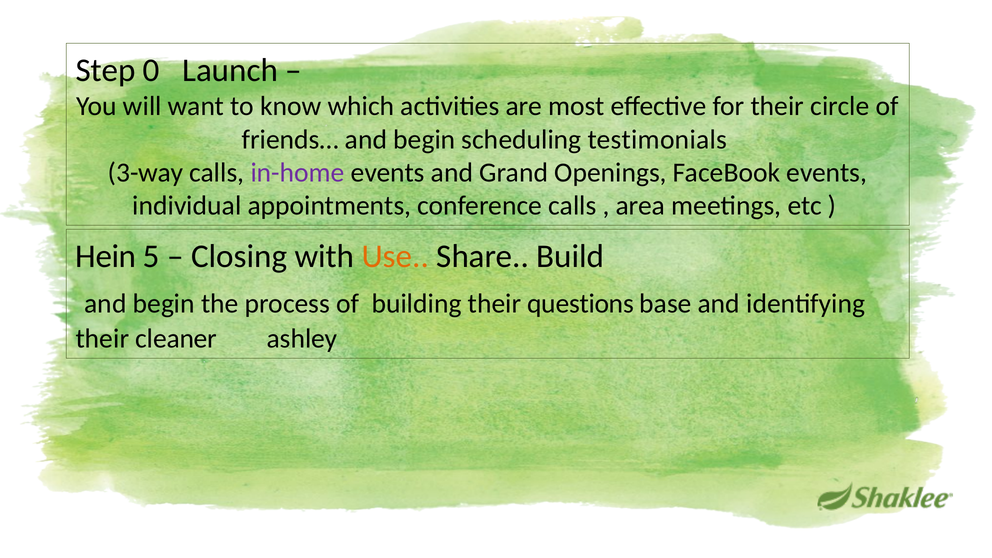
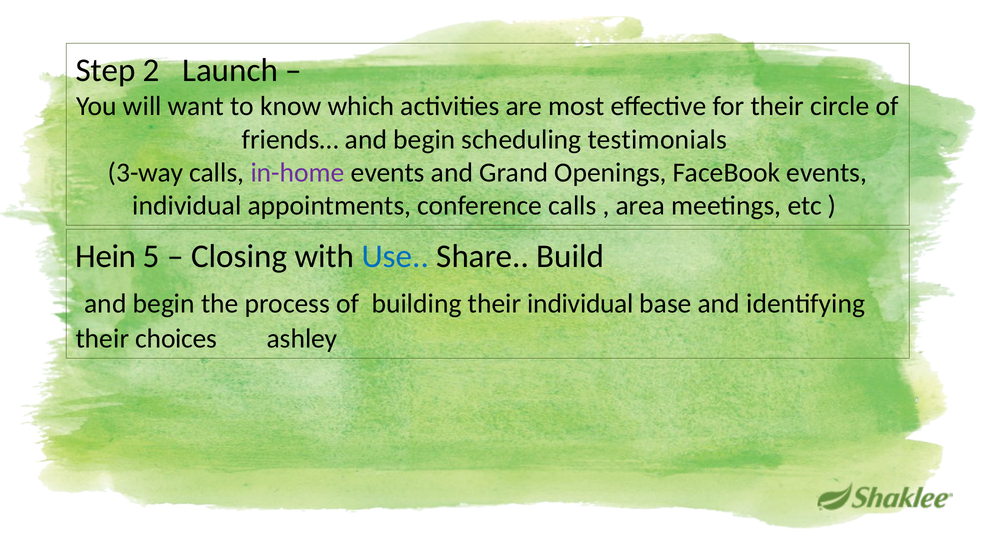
0: 0 -> 2
Use colour: orange -> blue
their questions: questions -> individual
cleaner: cleaner -> choices
